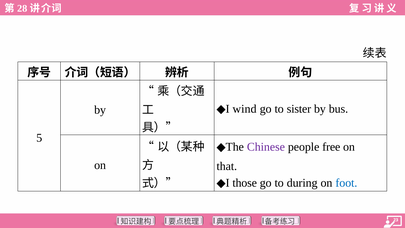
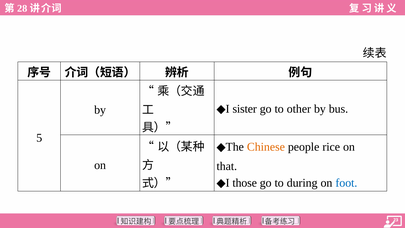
wind: wind -> sister
sister: sister -> other
Chinese colour: purple -> orange
free: free -> rice
